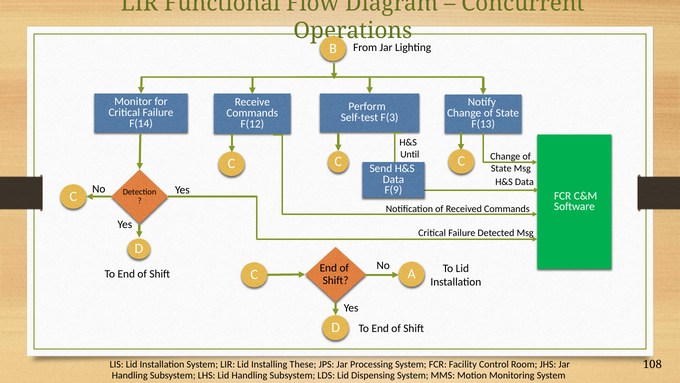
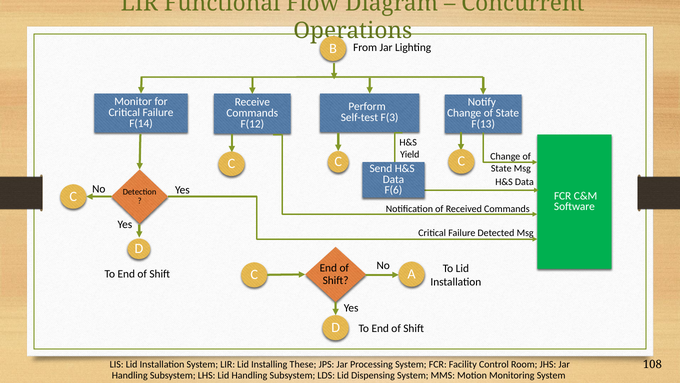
Until: Until -> Yield
F(9: F(9 -> F(6
